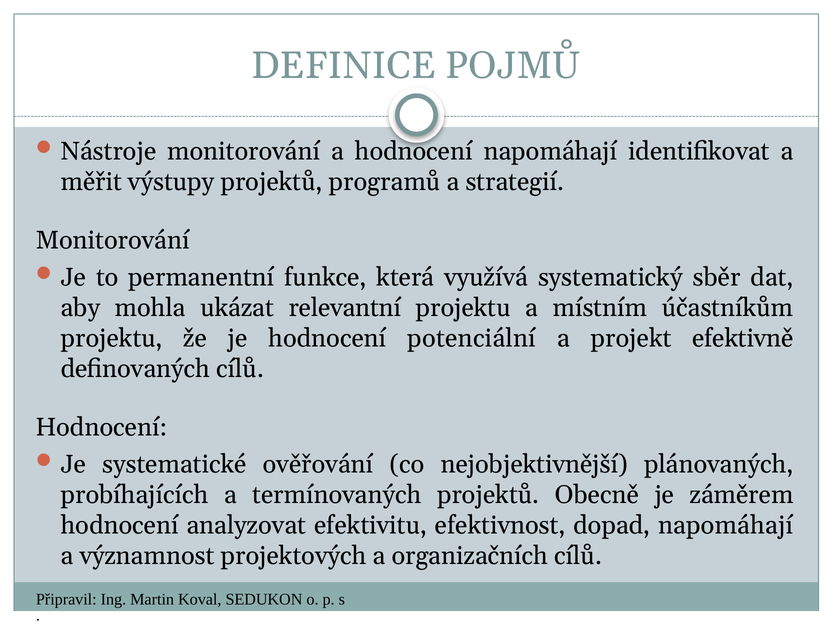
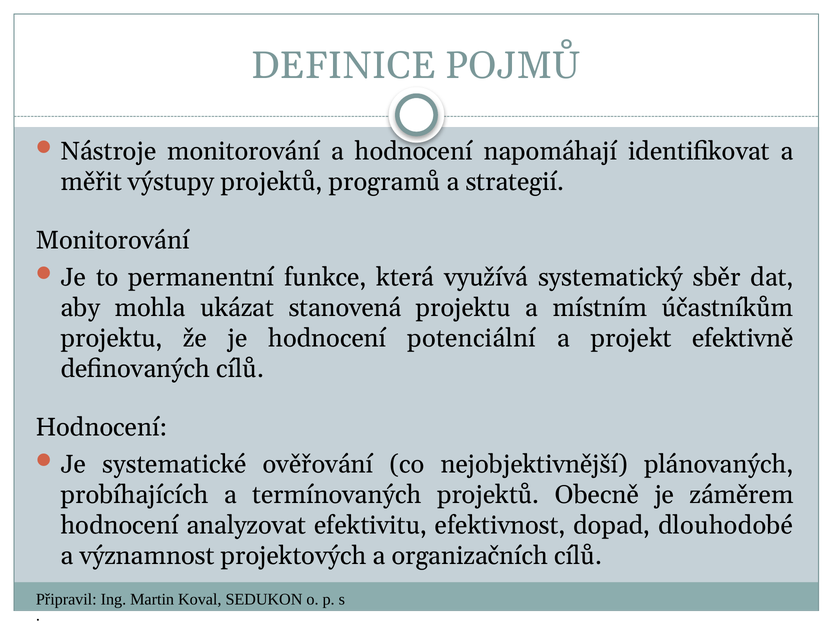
relevantní: relevantní -> stanovená
dopad napomáhají: napomáhají -> dlouhodobé
